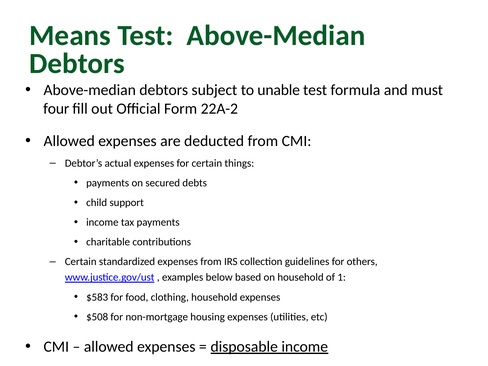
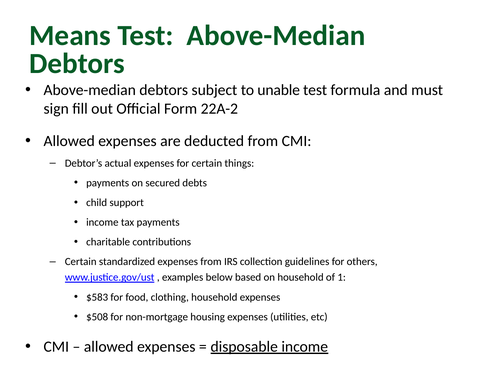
four: four -> sign
